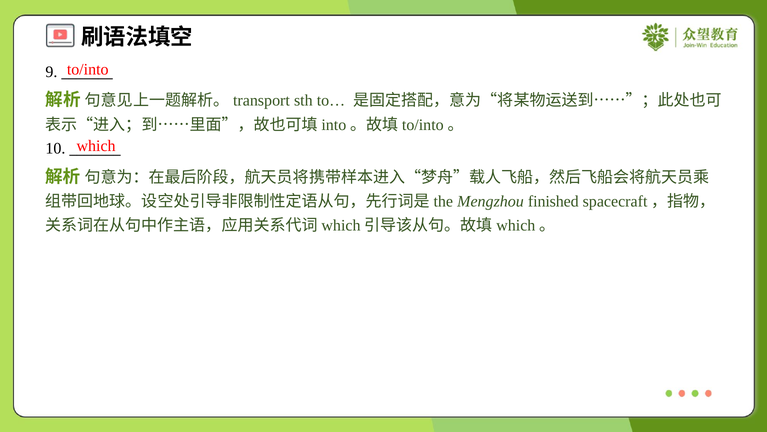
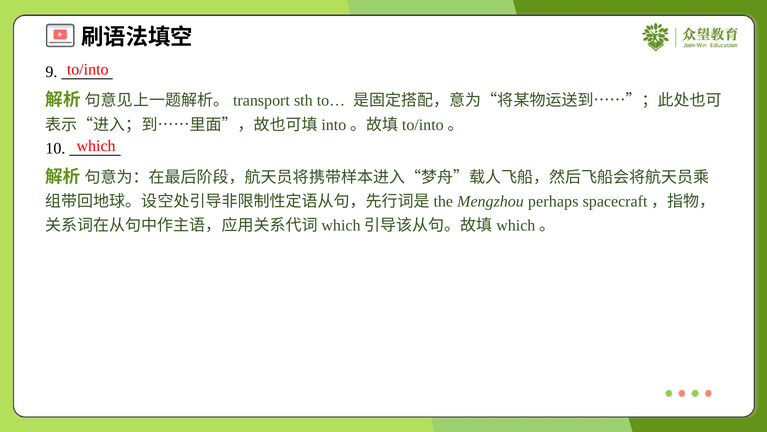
finished: finished -> perhaps
